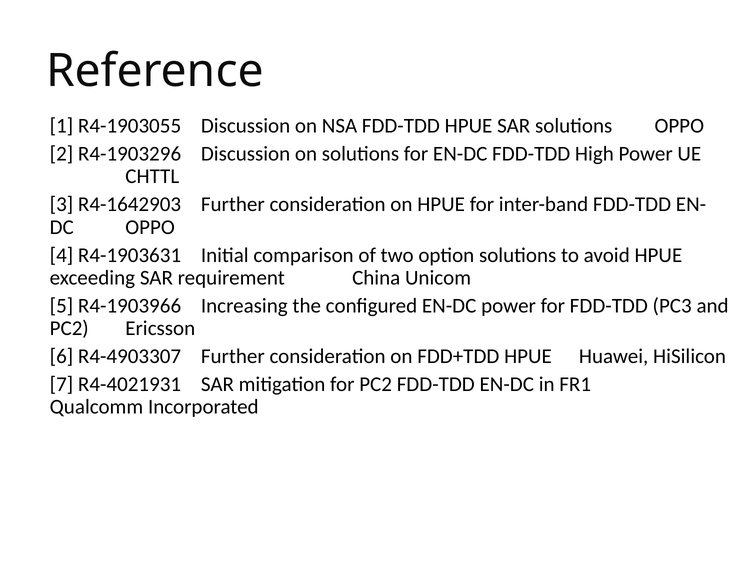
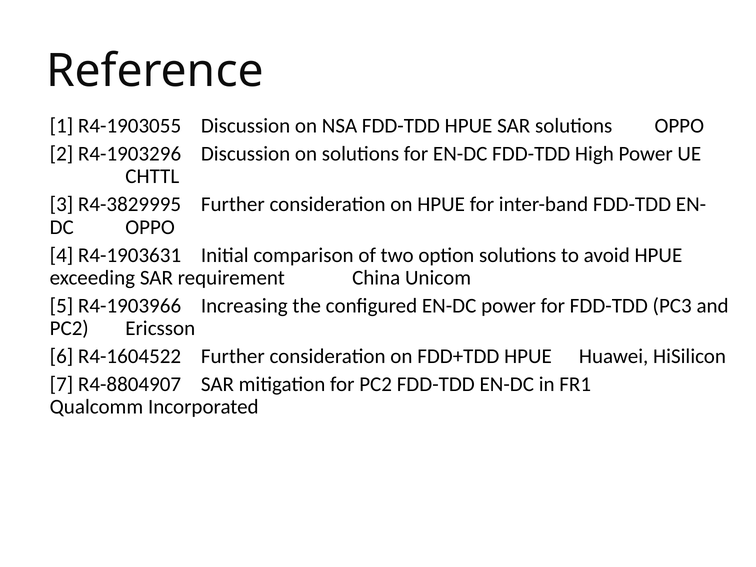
R4-1642903: R4-1642903 -> R4-3829995
R4-4903307: R4-4903307 -> R4-1604522
R4-4021931: R4-4021931 -> R4-8804907
